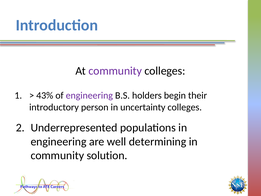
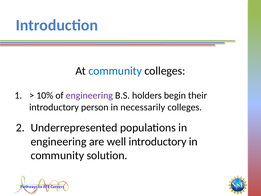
community at (115, 71) colour: purple -> blue
43%: 43% -> 10%
uncertainty: uncertainty -> necessarily
well determining: determining -> introductory
